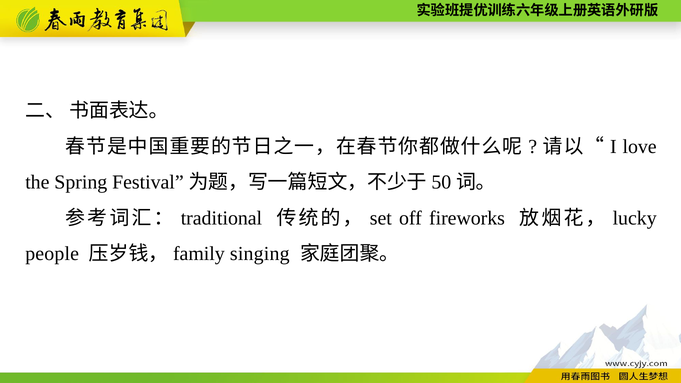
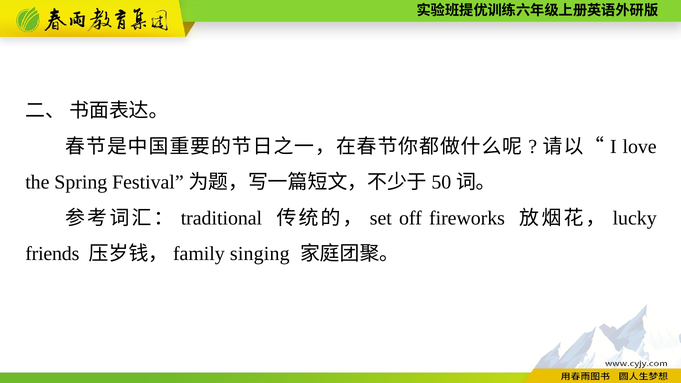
people: people -> friends
